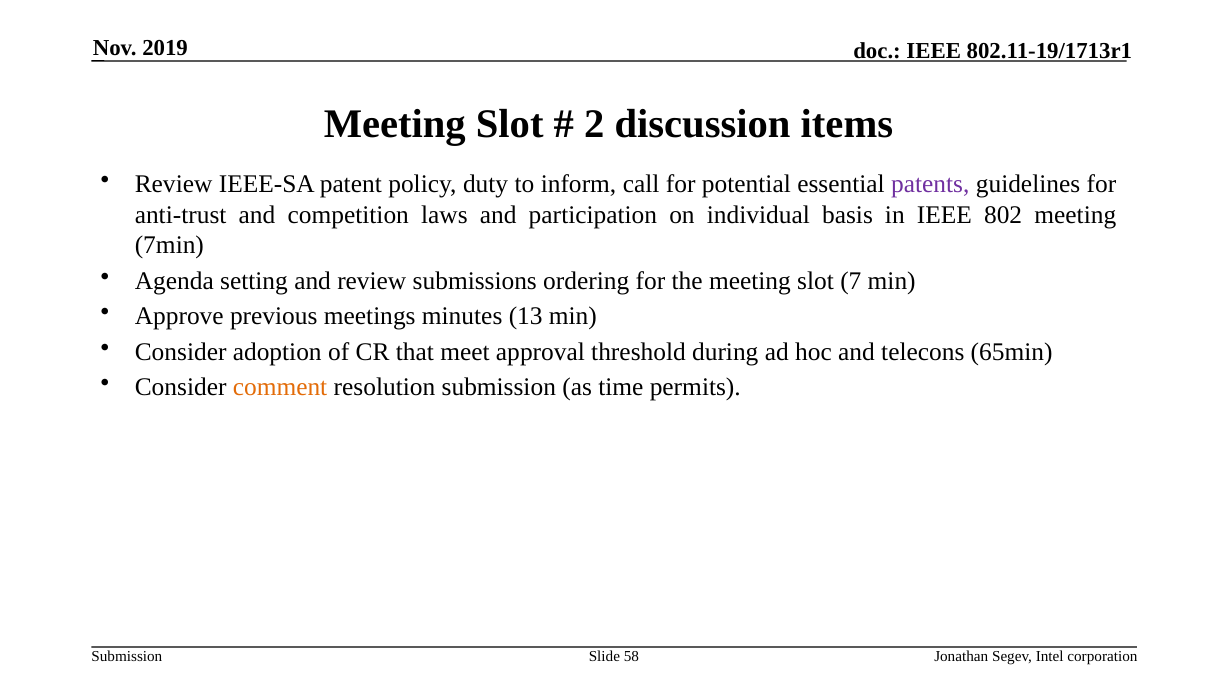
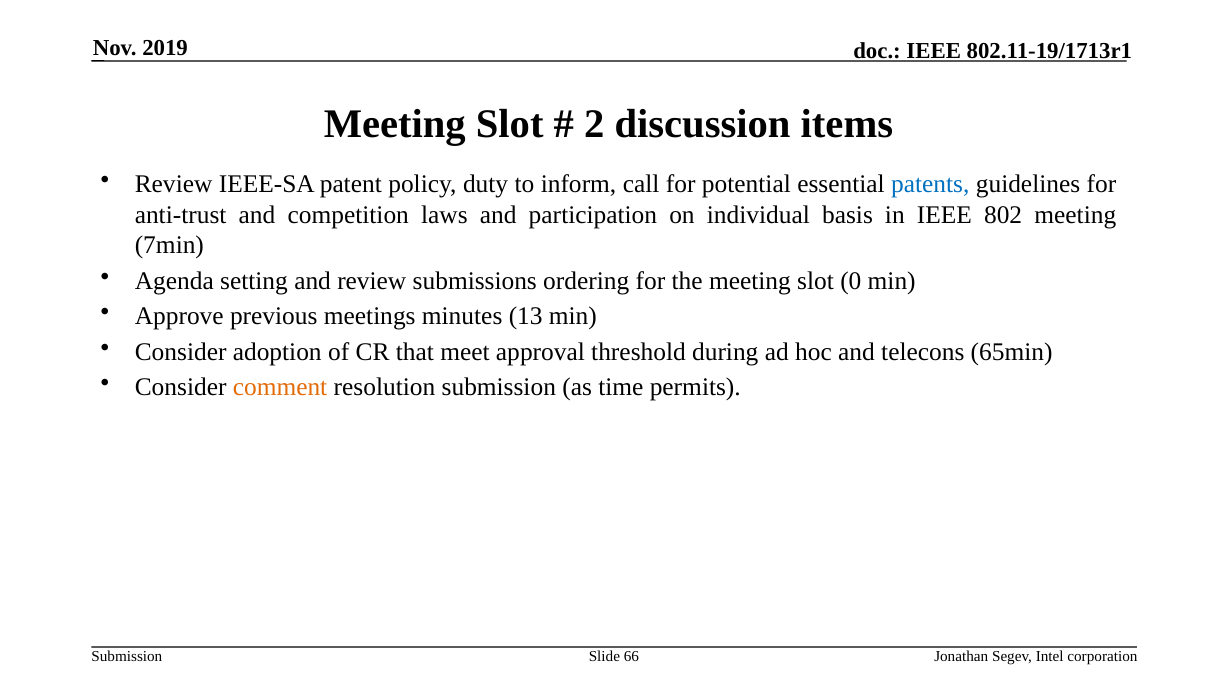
patents colour: purple -> blue
7: 7 -> 0
58: 58 -> 66
